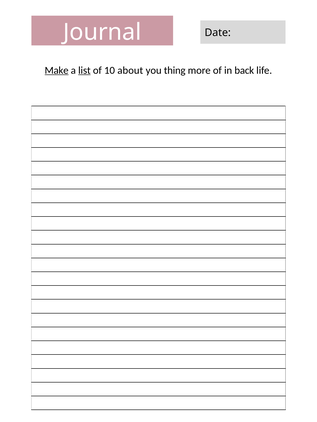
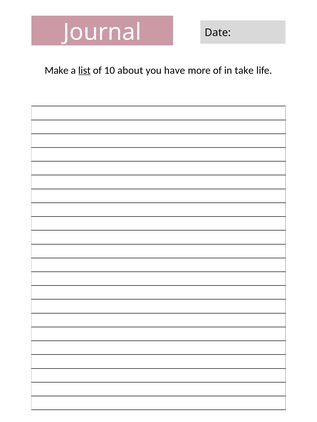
Make underline: present -> none
thing: thing -> have
back: back -> take
